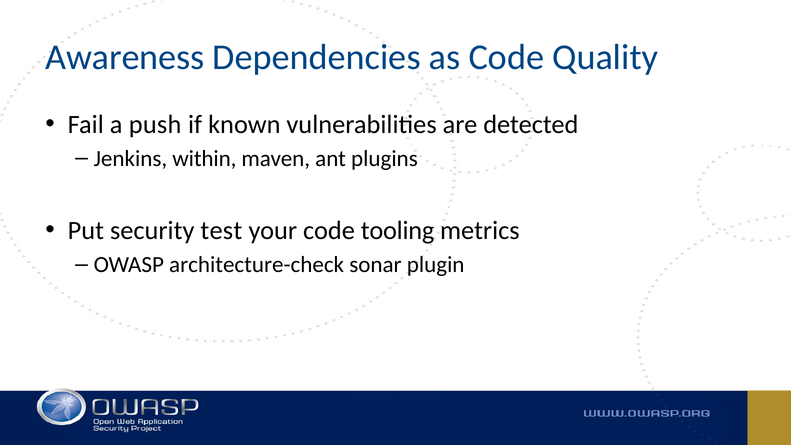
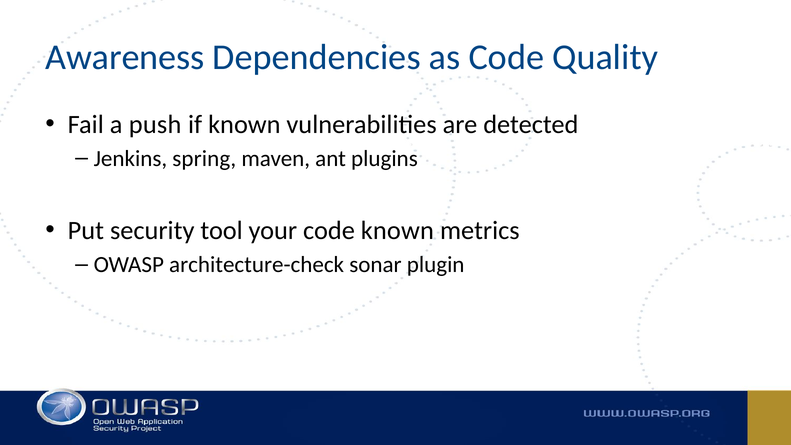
within: within -> spring
test: test -> tool
code tooling: tooling -> known
